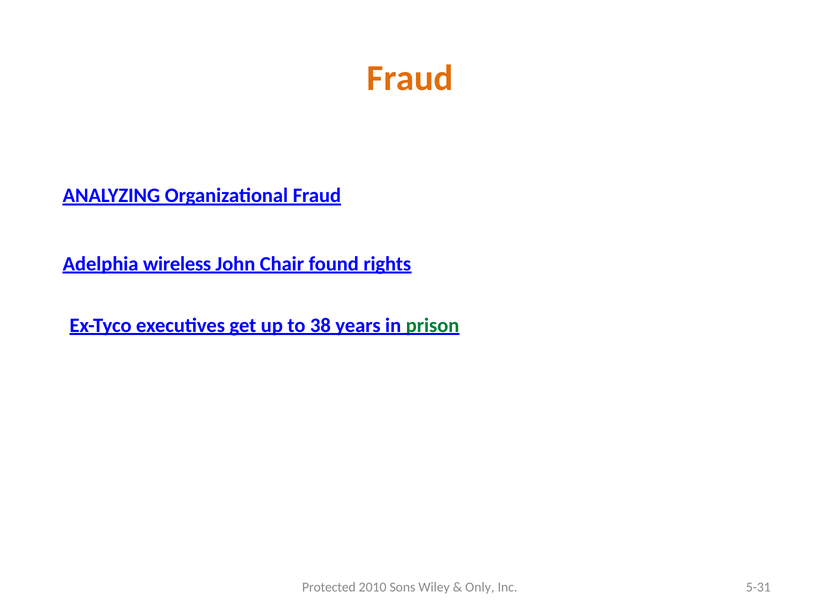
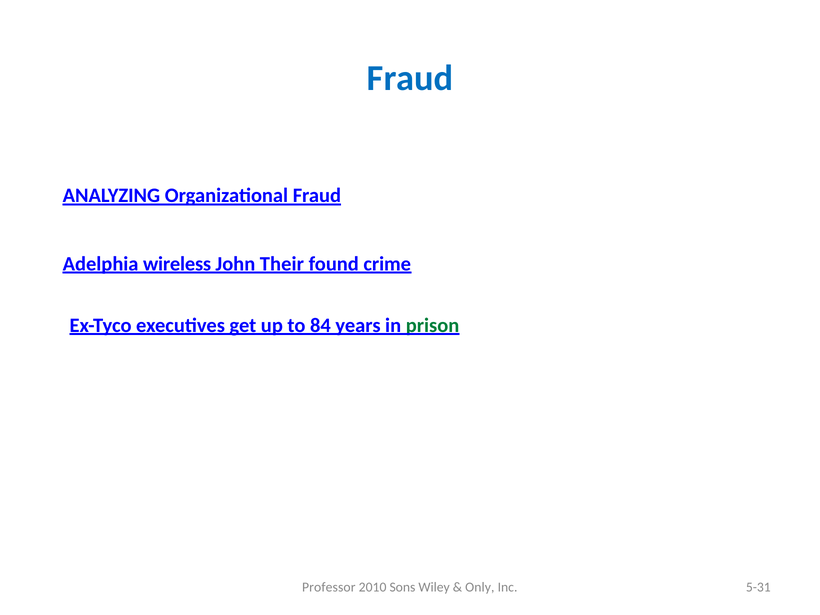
Fraud at (410, 78) colour: orange -> blue
Chair: Chair -> Their
rights: rights -> crime
38: 38 -> 84
Protected: Protected -> Professor
